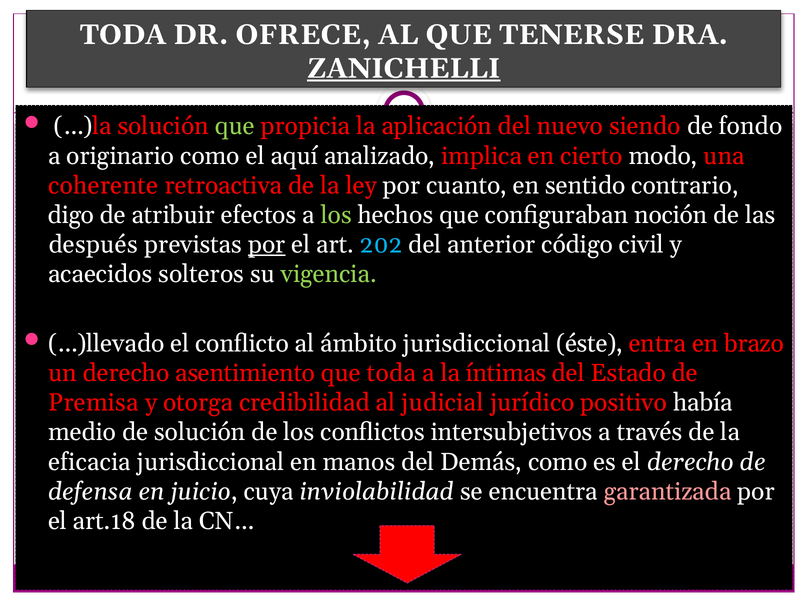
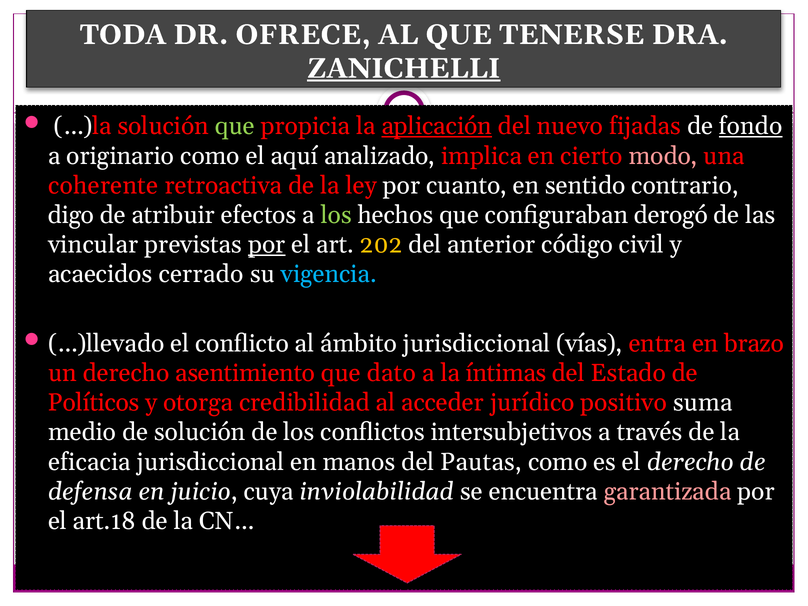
aplicación underline: none -> present
siendo: siendo -> fijadas
fondo underline: none -> present
modo colour: white -> pink
noción: noción -> derogó
después: después -> vincular
202 colour: light blue -> yellow
solteros: solteros -> cerrado
vigencia colour: light green -> light blue
éste: éste -> vías
que toda: toda -> dato
Premisa: Premisa -> Políticos
judicial: judicial -> acceder
había: había -> suma
Demás: Demás -> Pautas
